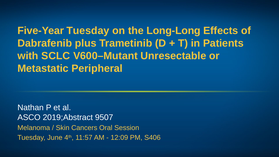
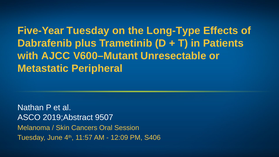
Long-Long: Long-Long -> Long-Type
SCLC: SCLC -> AJCC
